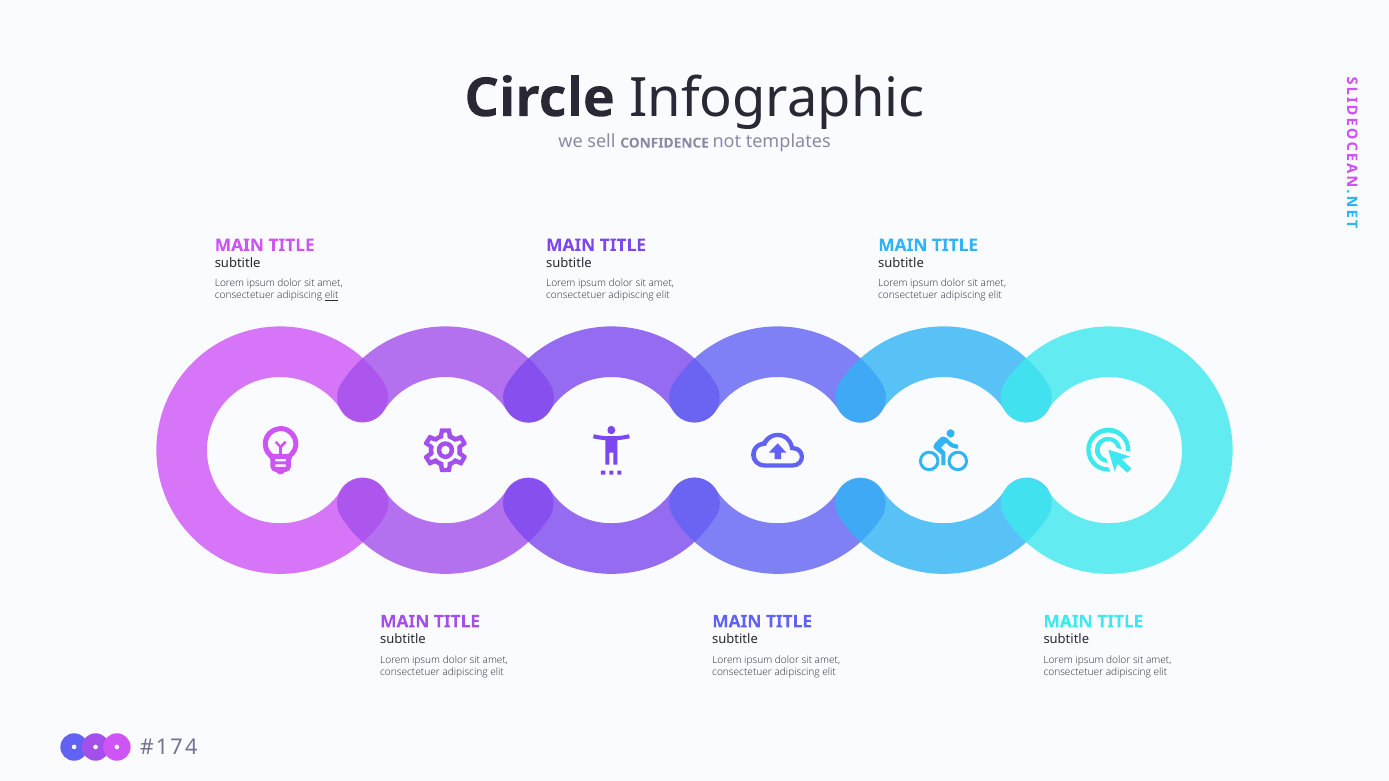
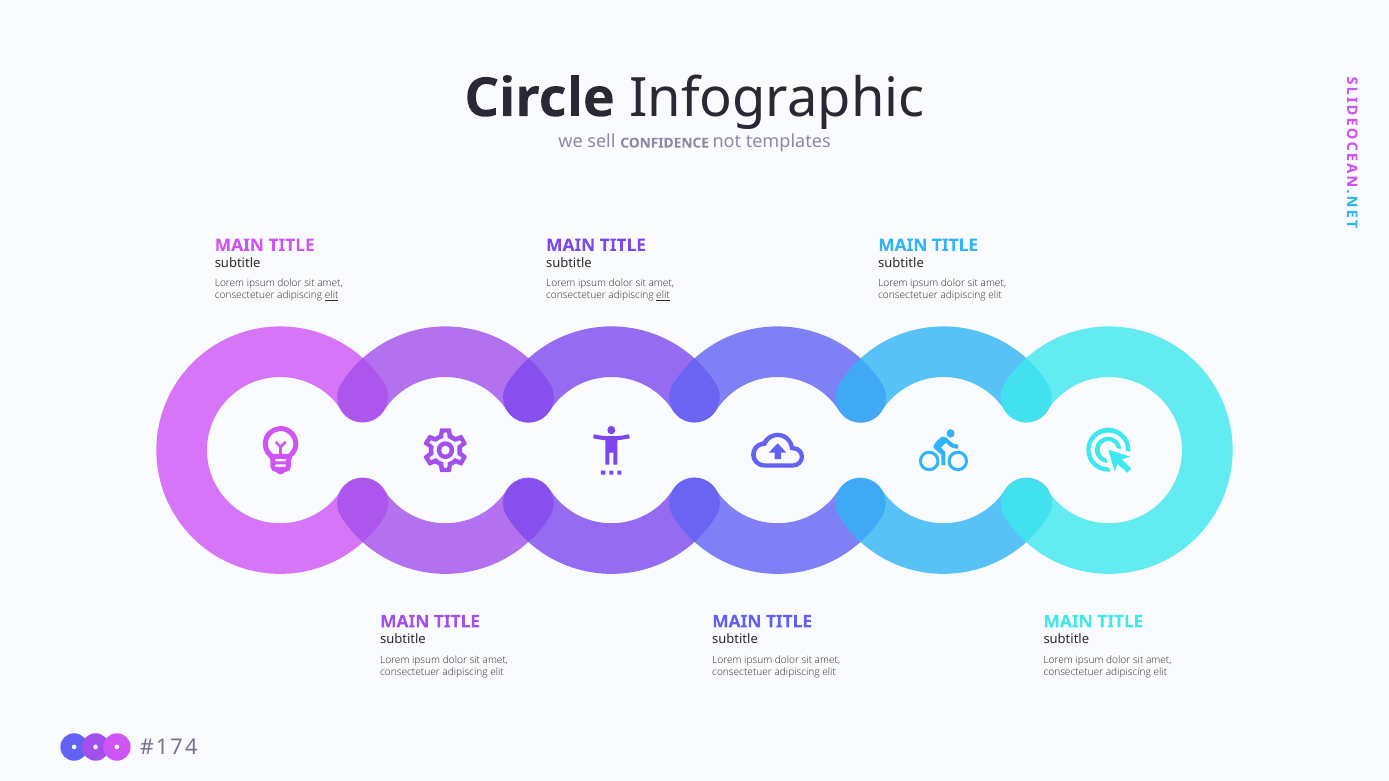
elit at (663, 296) underline: none -> present
